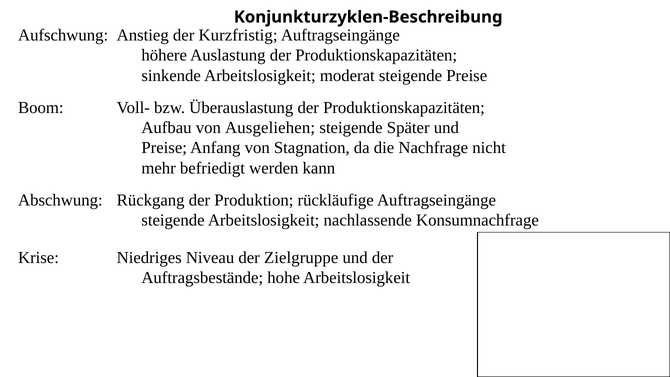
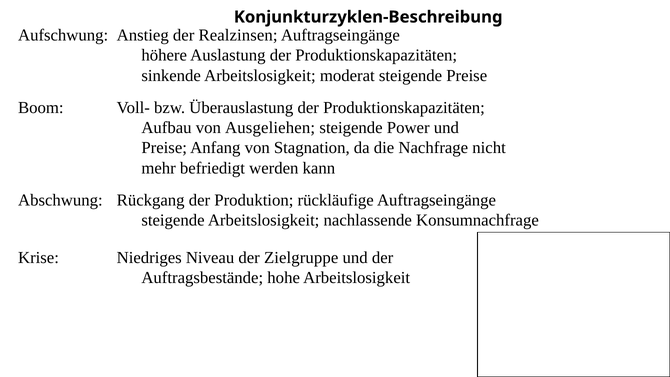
Kurzfristig: Kurzfristig -> Realzinsen
Später: Später -> Power
